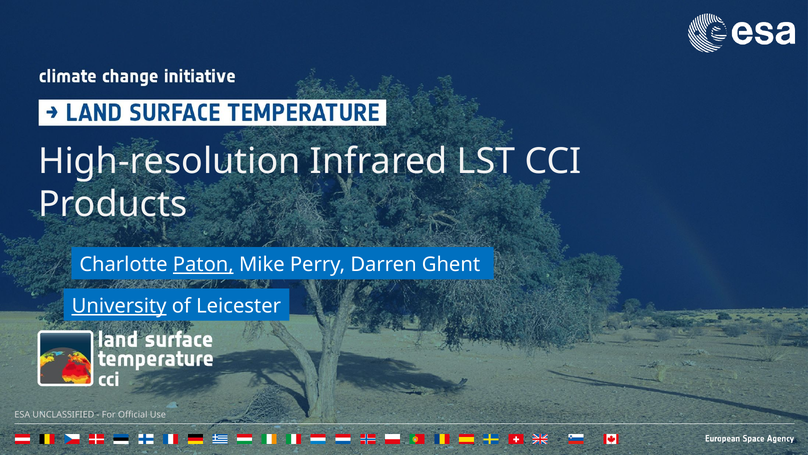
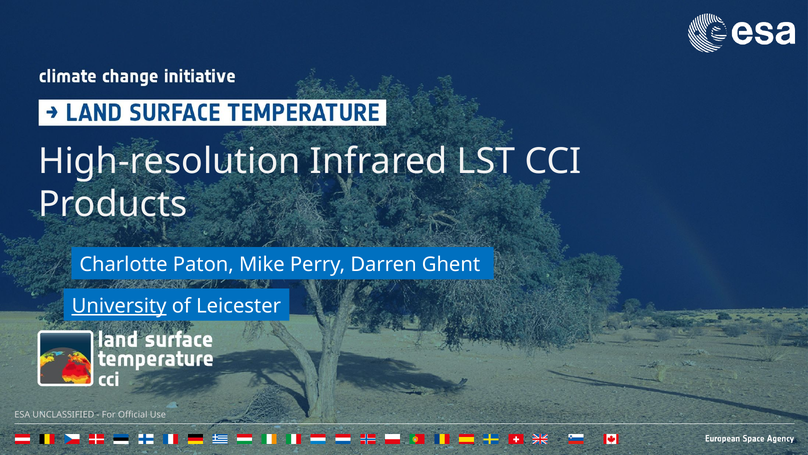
Paton underline: present -> none
